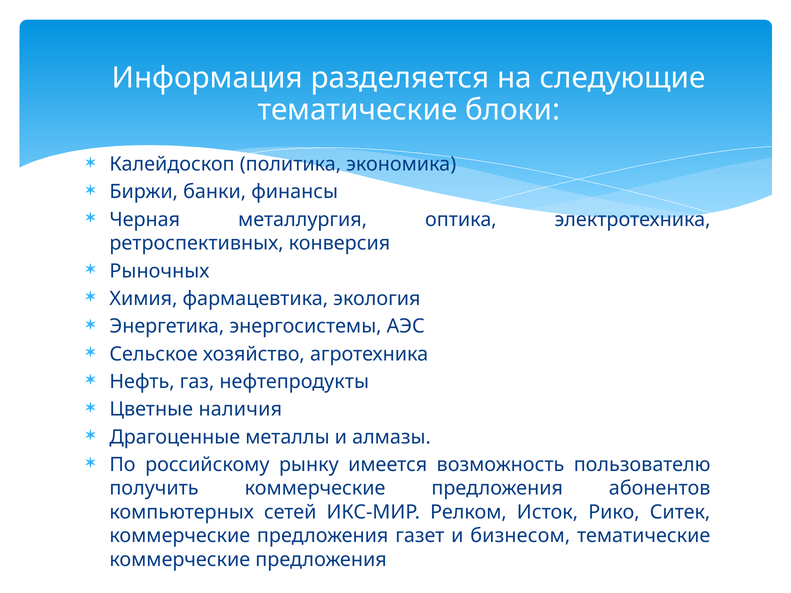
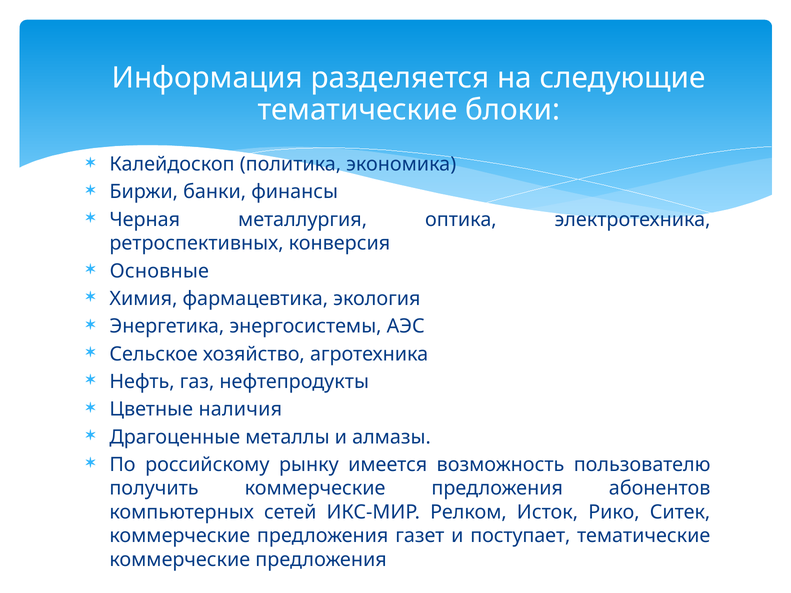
Рыночных: Рыночных -> Основные
бизнесом: бизнесом -> поступает
